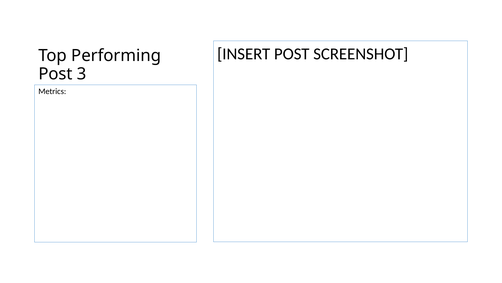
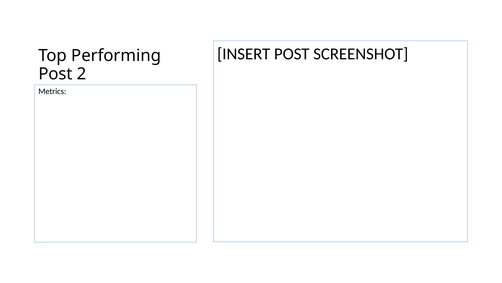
3: 3 -> 2
